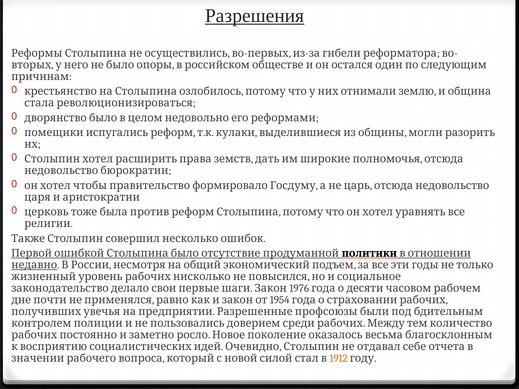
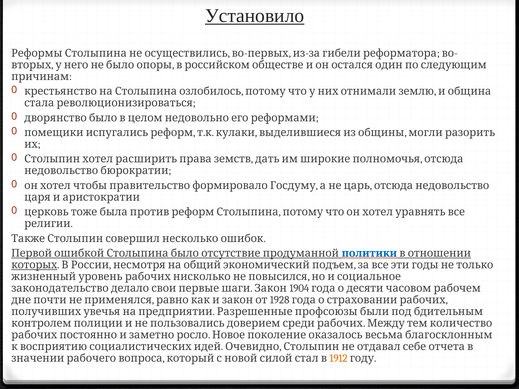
Разрешения: Разрешения -> Установило
политики colour: black -> blue
недавно: недавно -> которых
1976: 1976 -> 1904
1954: 1954 -> 1928
